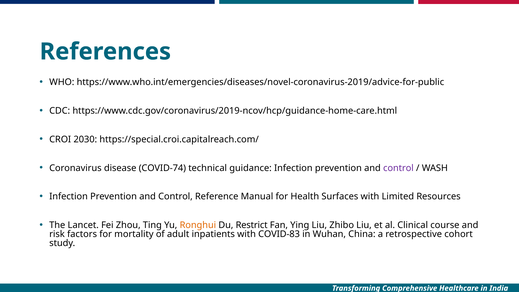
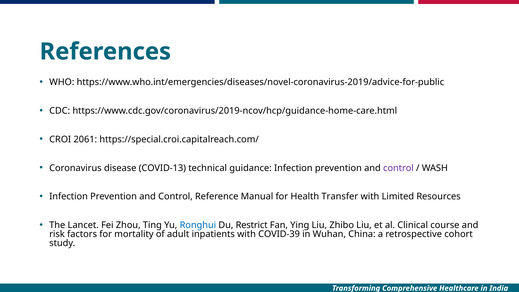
2030: 2030 -> 2061
COVID-74: COVID-74 -> COVID-13
Surfaces: Surfaces -> Transfer
Ronghui colour: orange -> blue
COVID-83: COVID-83 -> COVID-39
